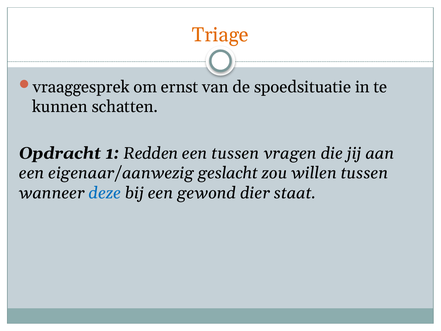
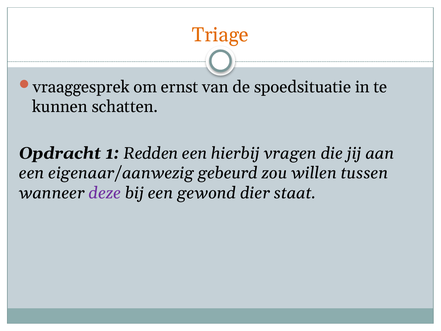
een tussen: tussen -> hierbij
geslacht: geslacht -> gebeurd
deze colour: blue -> purple
